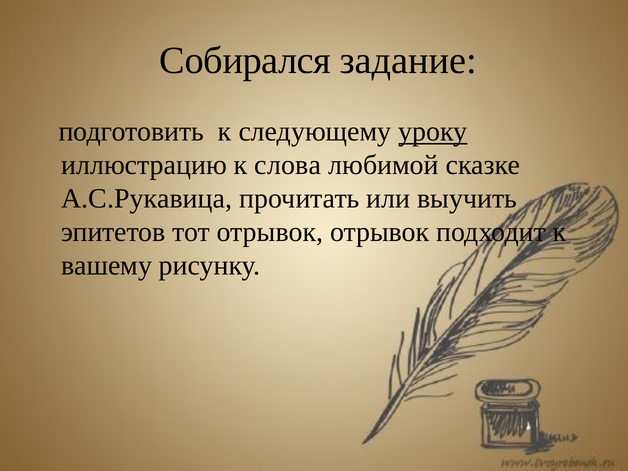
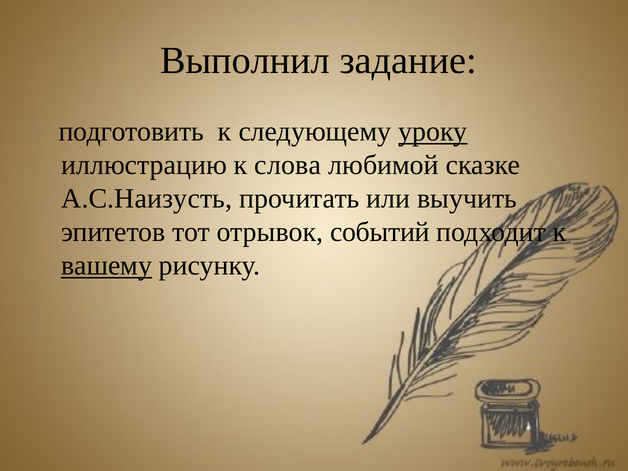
Собирался: Собирался -> Выполнил
А.С.Рукавица: А.С.Рукавица -> А.С.Наизусть
отрывок отрывок: отрывок -> событий
вашему underline: none -> present
